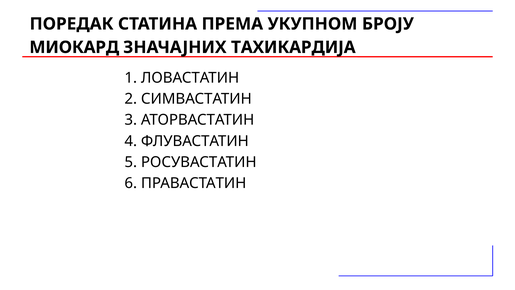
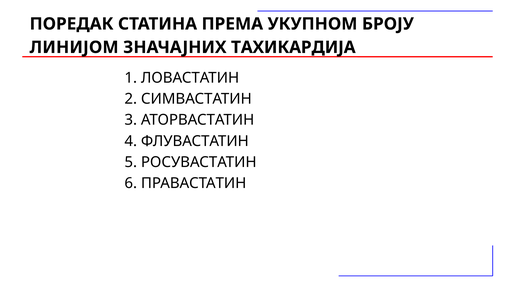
МИОКАРД: МИОКАРД -> ЛИНИЈОМ
